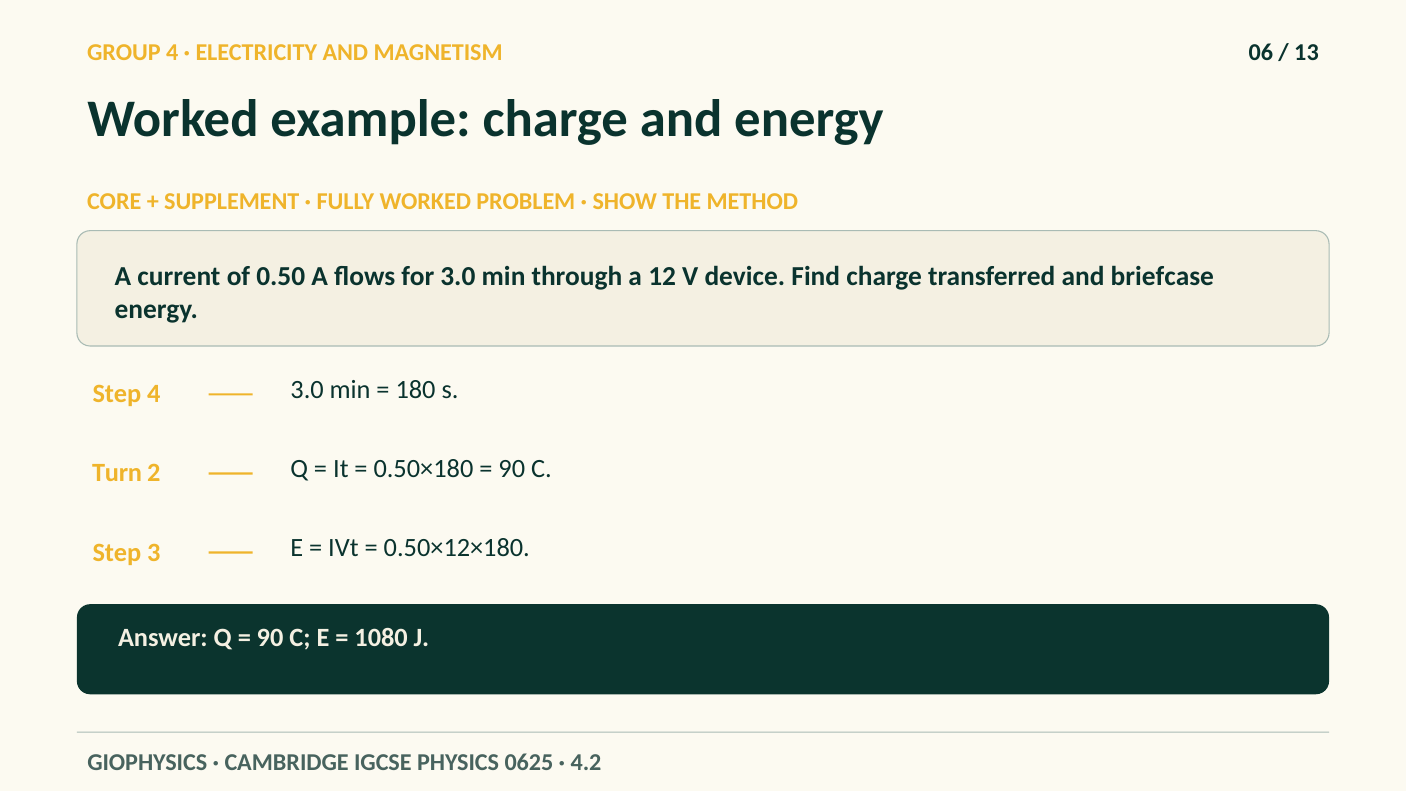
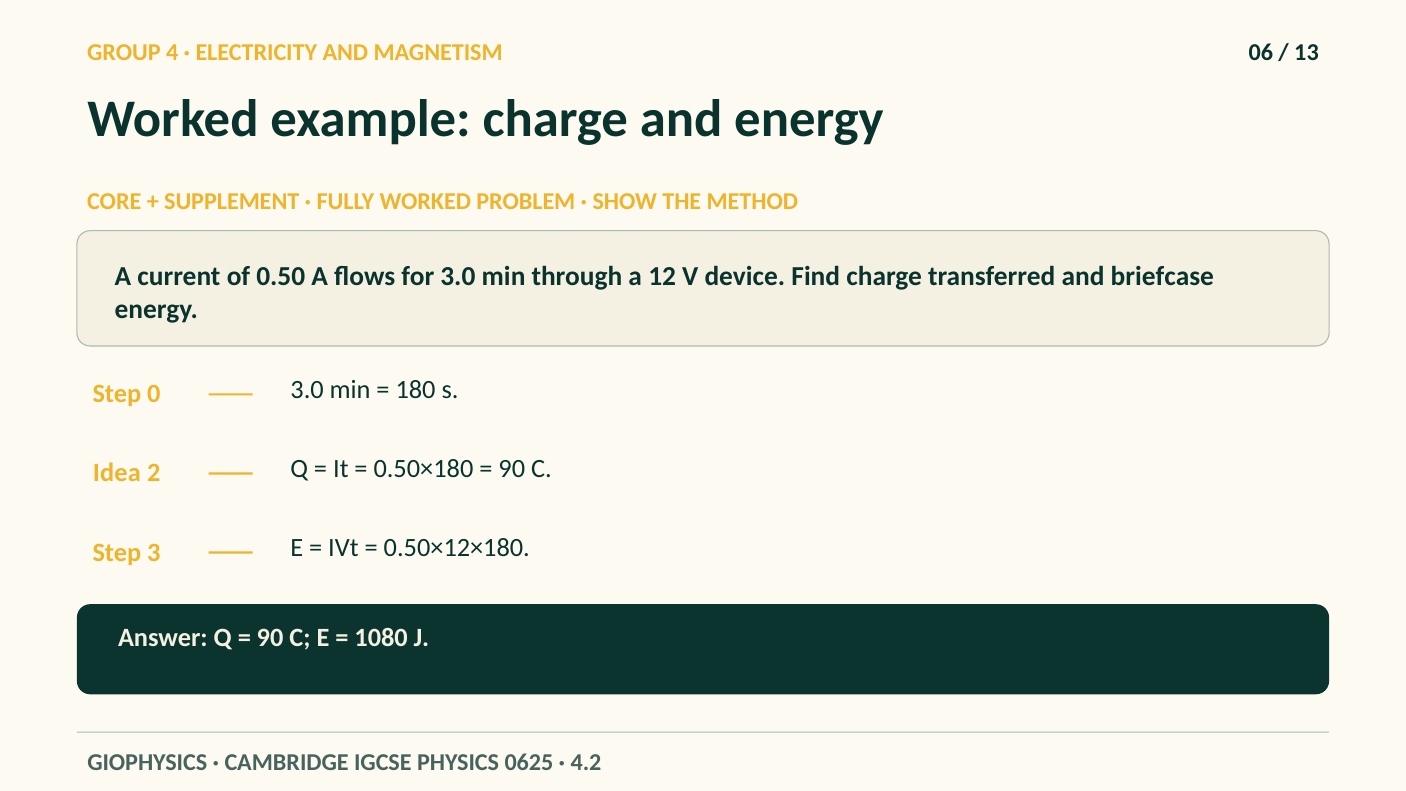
Step 4: 4 -> 0
Turn: Turn -> Idea
